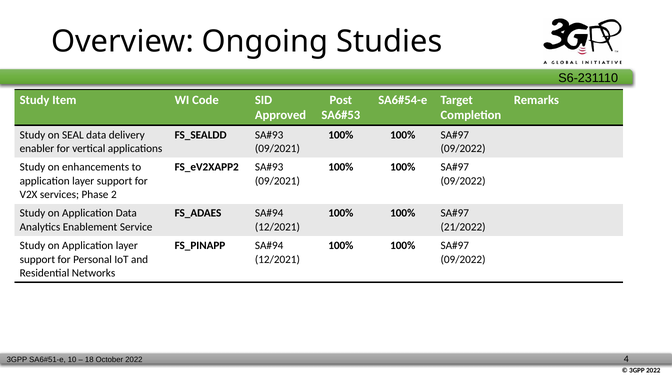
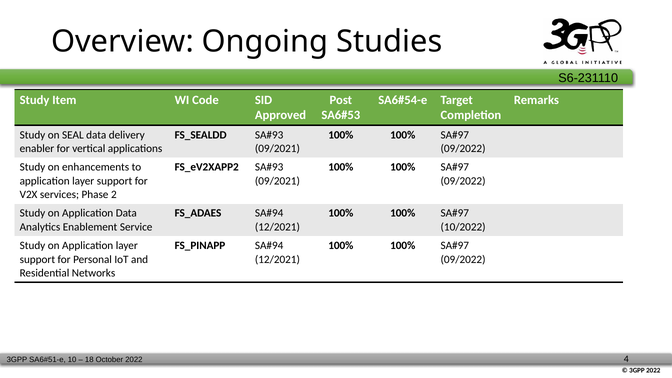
21/2022: 21/2022 -> 10/2022
